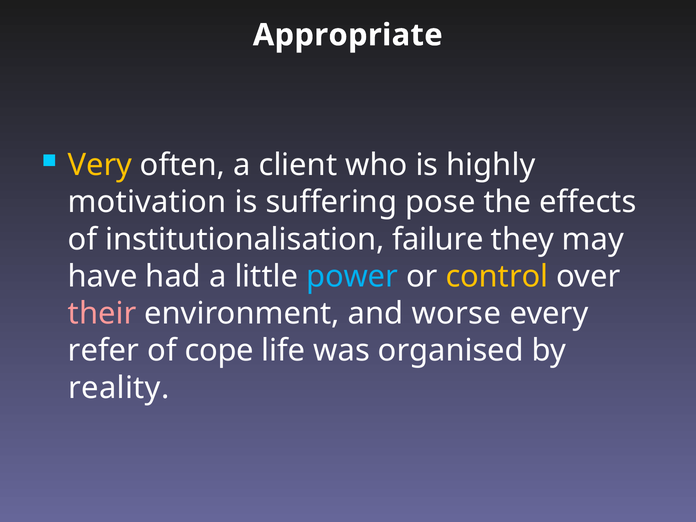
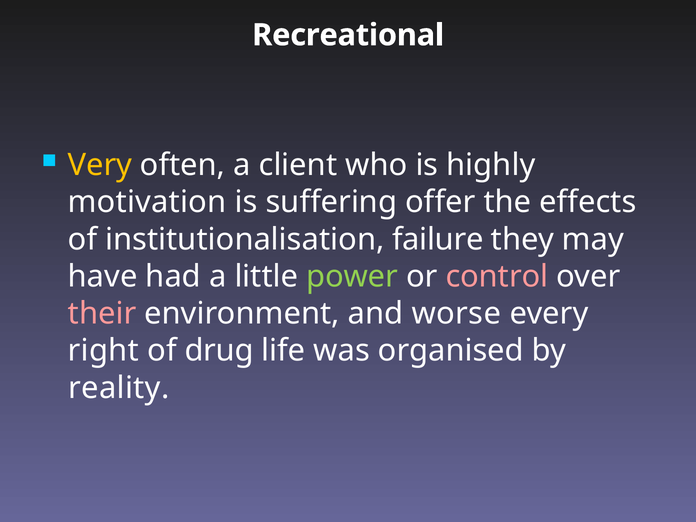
Appropriate: Appropriate -> Recreational
pose: pose -> offer
power colour: light blue -> light green
control colour: yellow -> pink
refer: refer -> right
cope: cope -> drug
